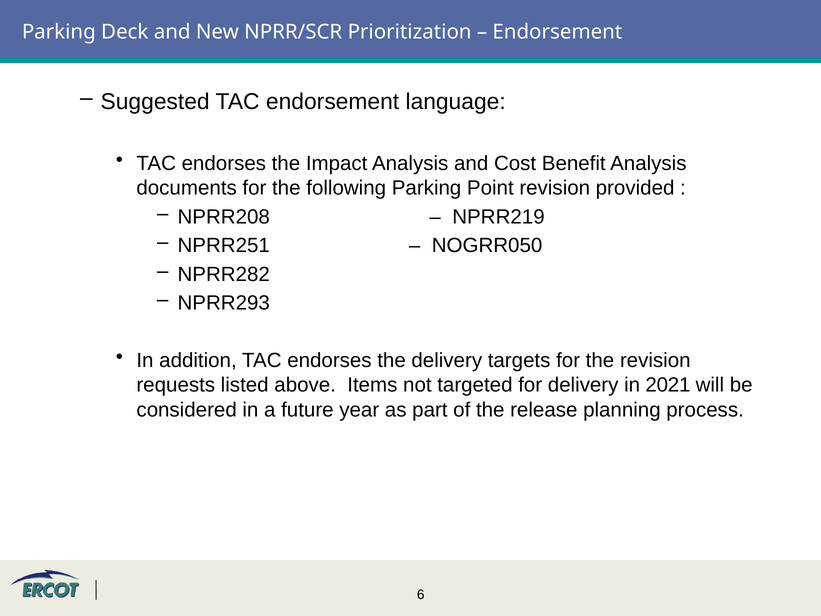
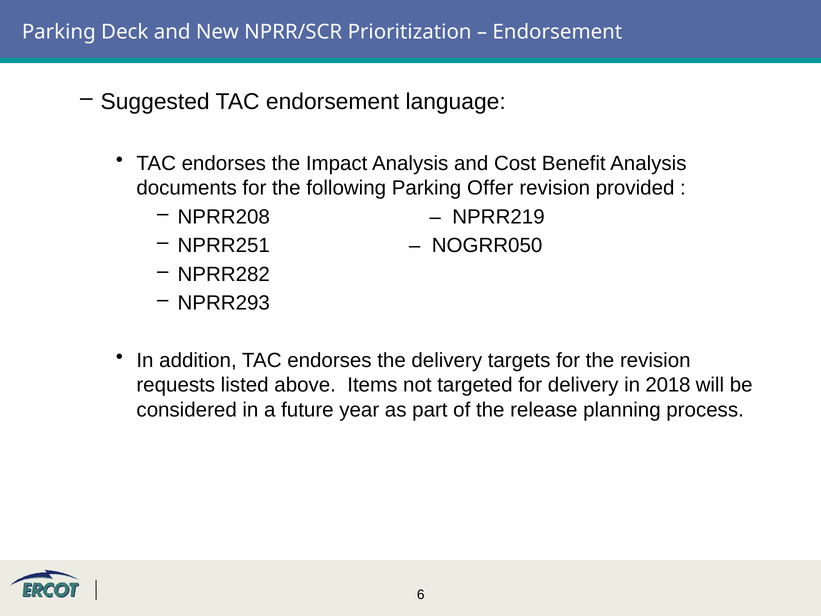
Point: Point -> Offer
2021: 2021 -> 2018
